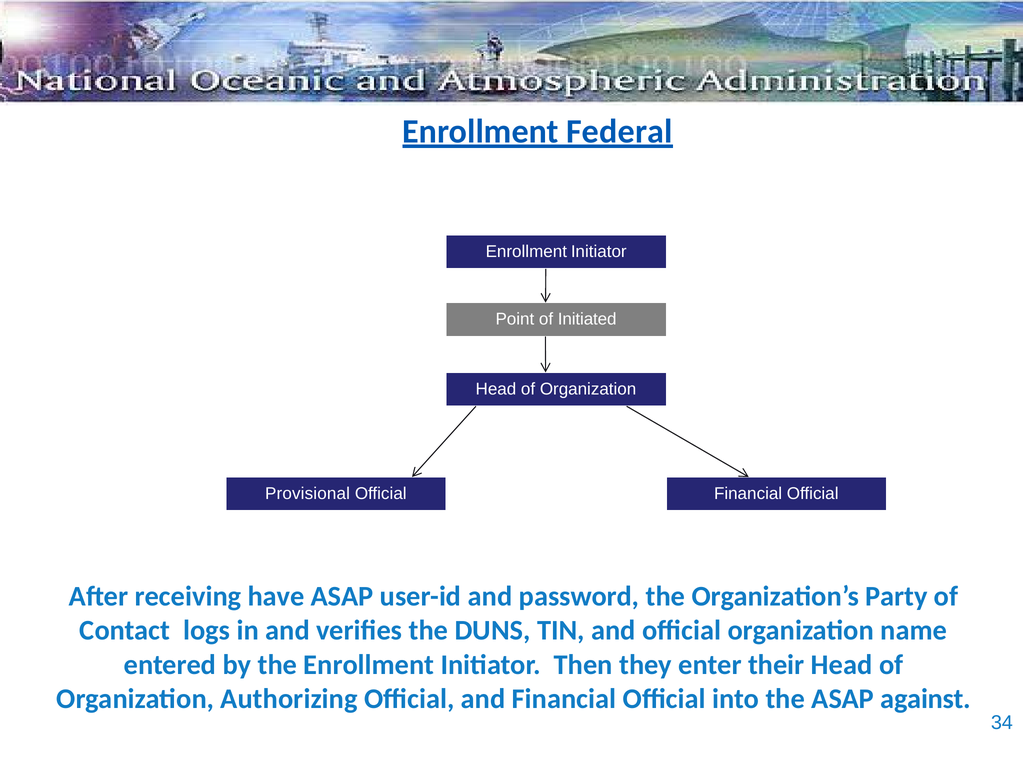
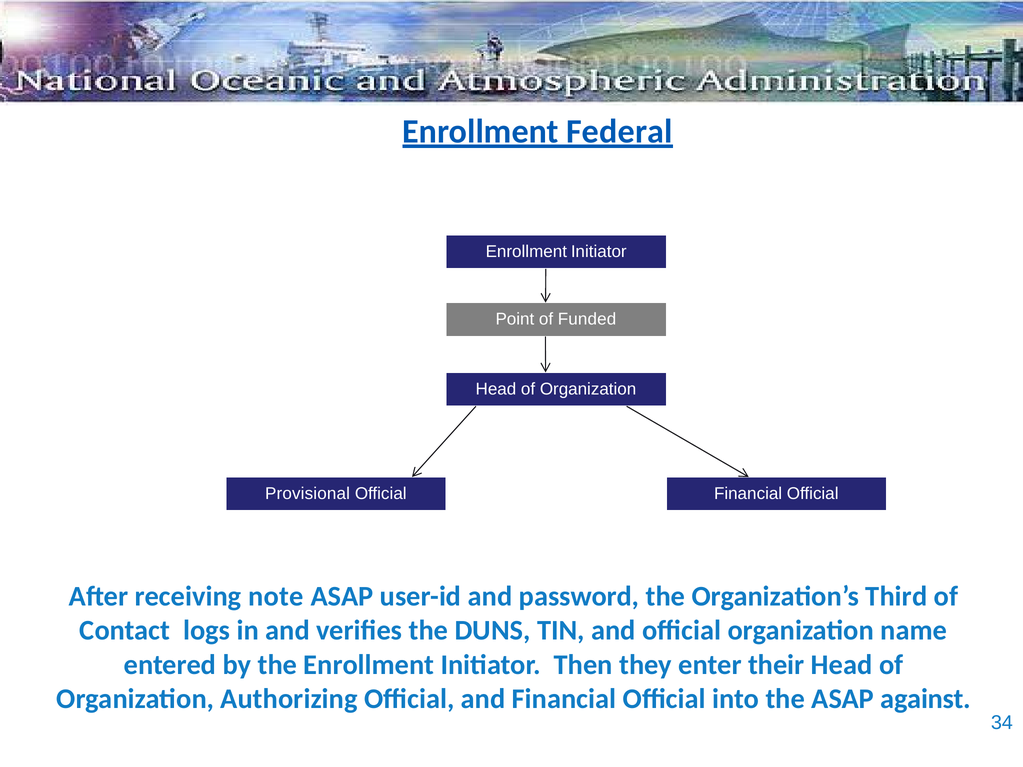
Initiated: Initiated -> Funded
have: have -> note
Party: Party -> Third
